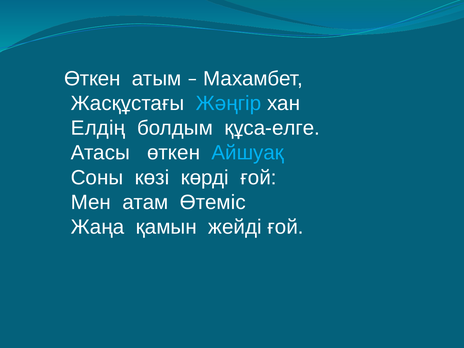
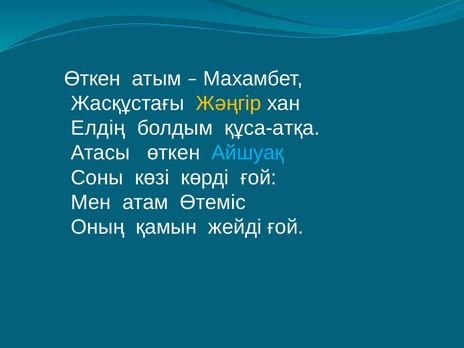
Жәңгір colour: light blue -> yellow
құса-елге: құса-елге -> құса-атқа
Жаңа: Жаңа -> Оның
